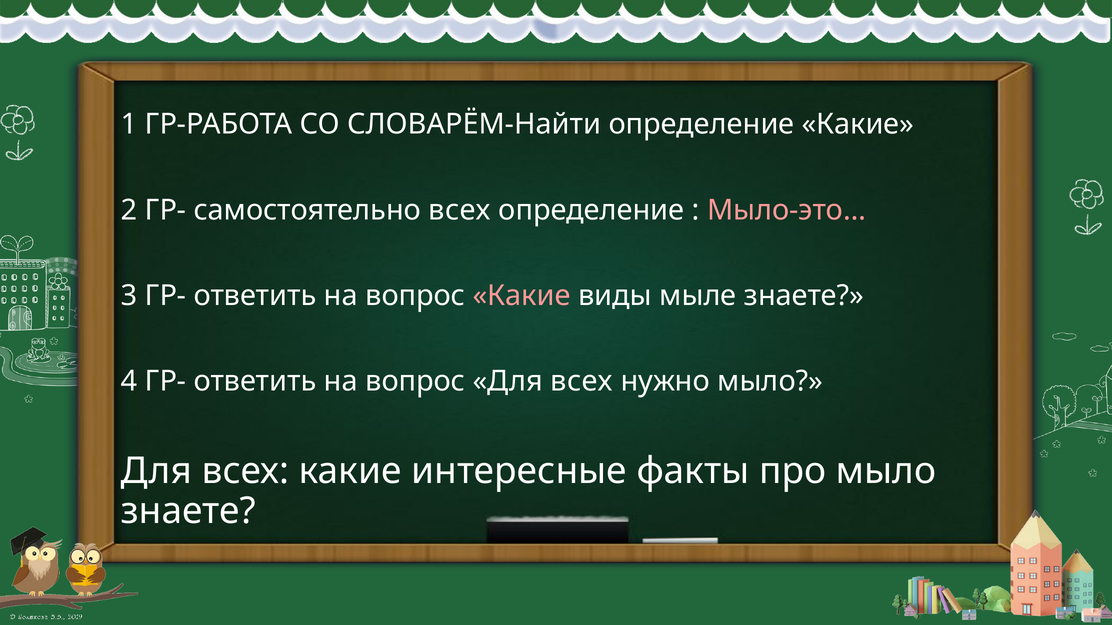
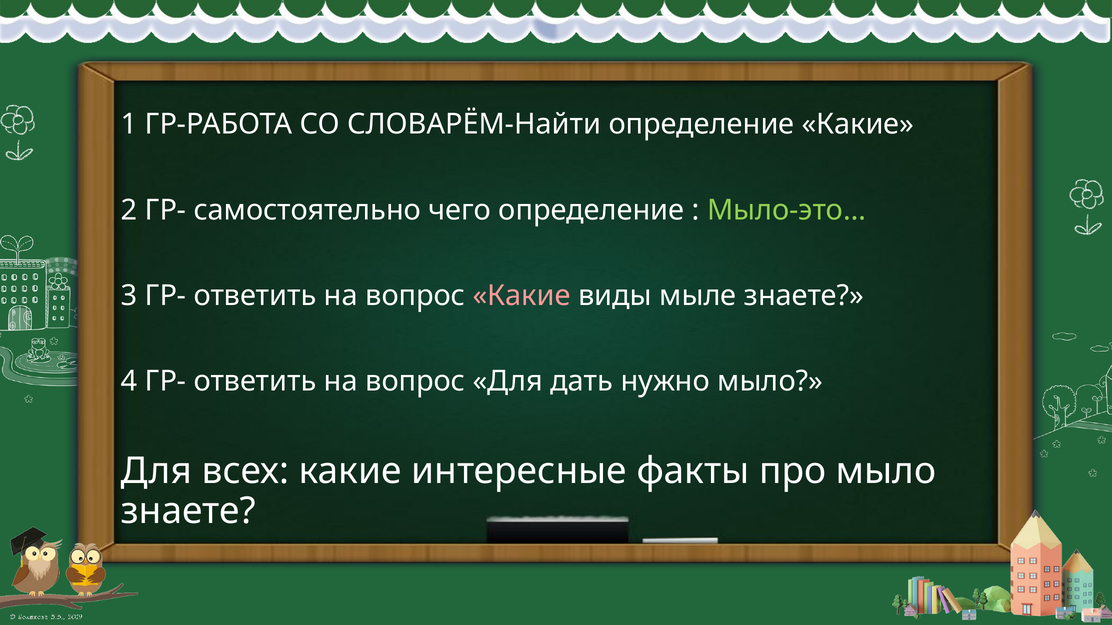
самостоятельно всех: всех -> чего
Мыло-это… colour: pink -> light green
вопрос Для всех: всех -> дать
